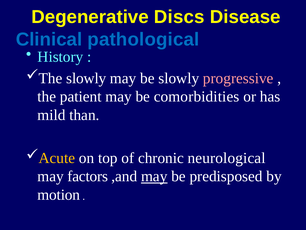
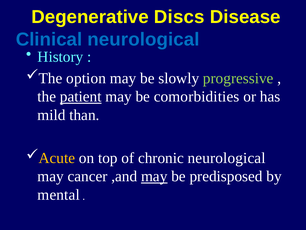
Clinical pathological: pathological -> neurological
The slowly: slowly -> option
progressive colour: pink -> light green
patient underline: none -> present
factors: factors -> cancer
motion: motion -> mental
